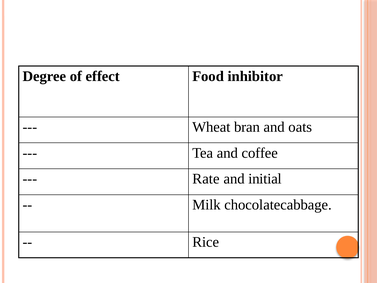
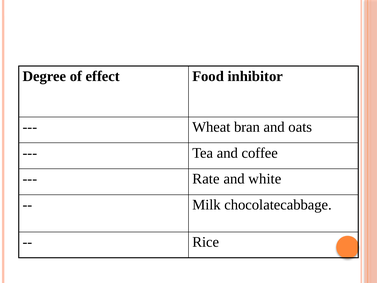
initial: initial -> white
